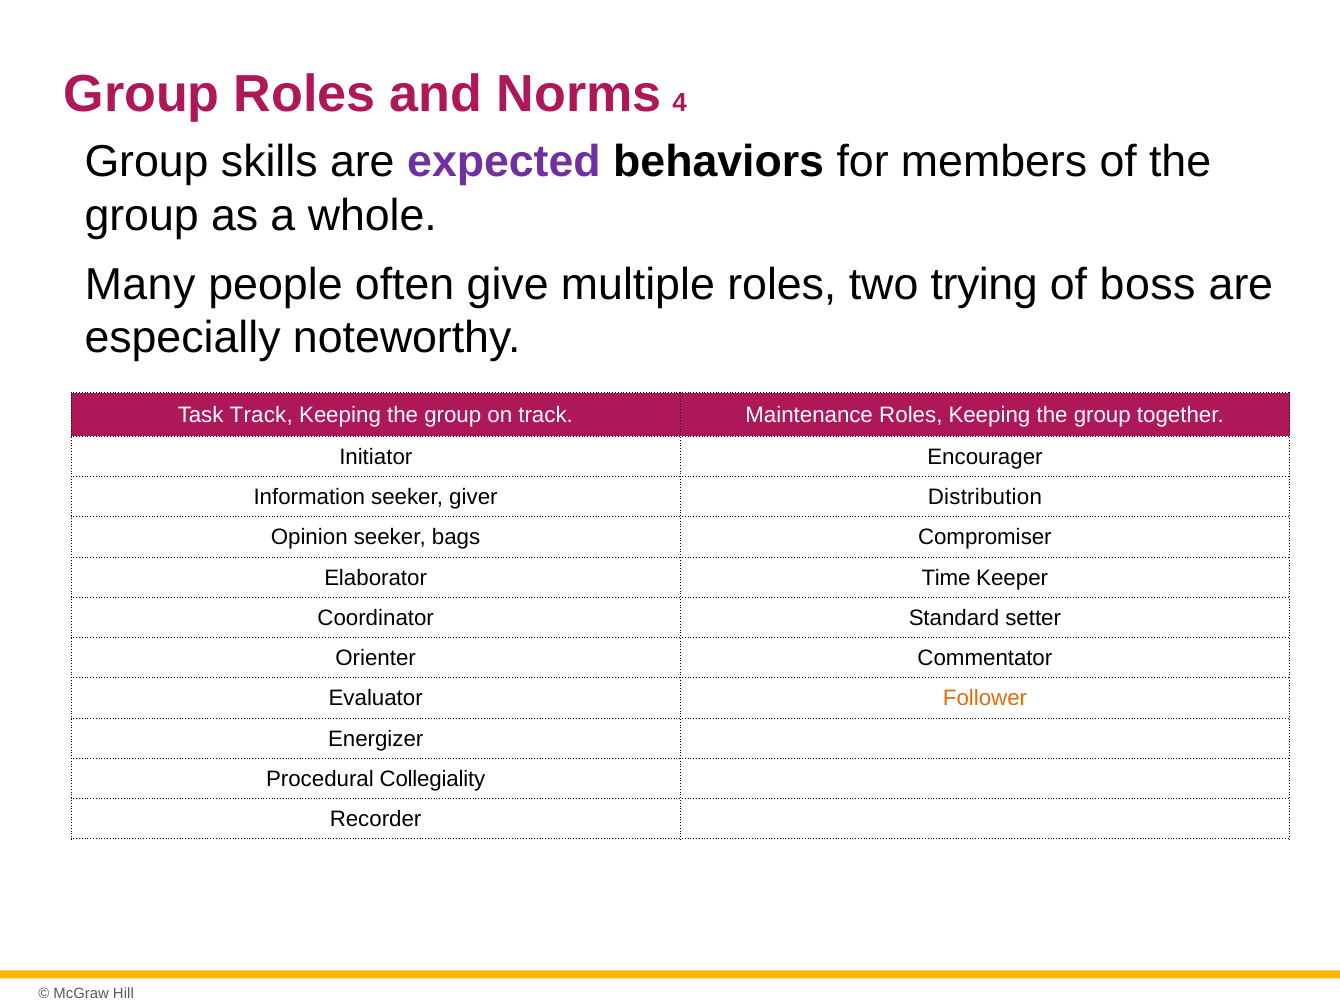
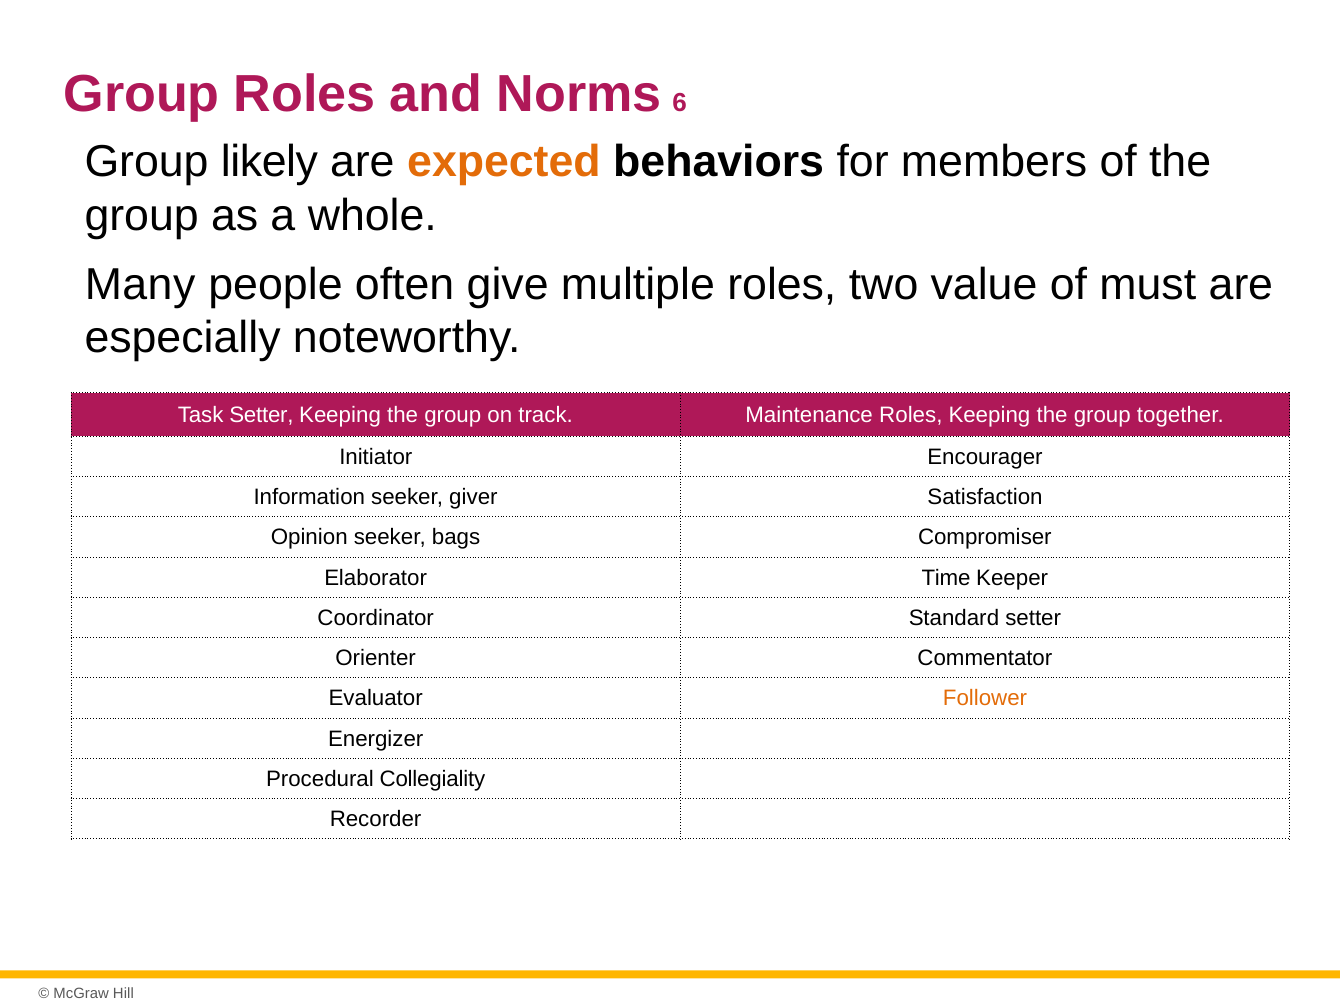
4: 4 -> 6
skills: skills -> likely
expected colour: purple -> orange
trying: trying -> value
boss: boss -> must
Task Track: Track -> Setter
Distribution: Distribution -> Satisfaction
